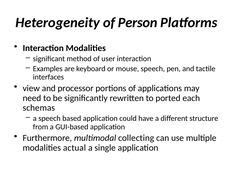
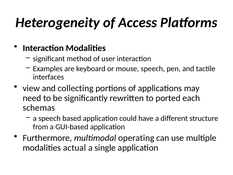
Person: Person -> Access
processor: processor -> collecting
collecting: collecting -> operating
